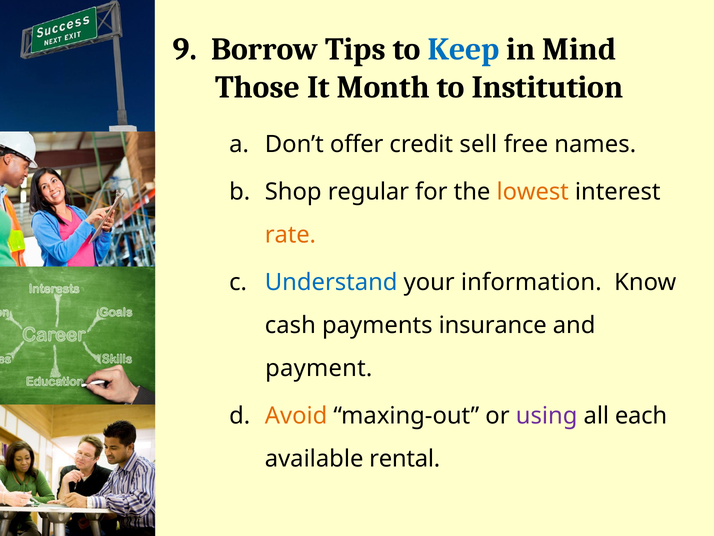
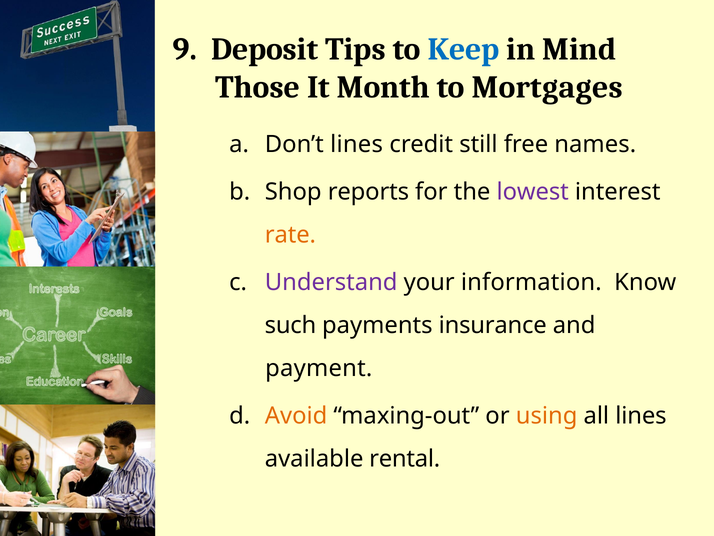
Borrow: Borrow -> Deposit
Institution: Institution -> Mortgages
Don’t offer: offer -> lines
sell: sell -> still
regular: regular -> reports
lowest colour: orange -> purple
Understand colour: blue -> purple
cash: cash -> such
using colour: purple -> orange
all each: each -> lines
